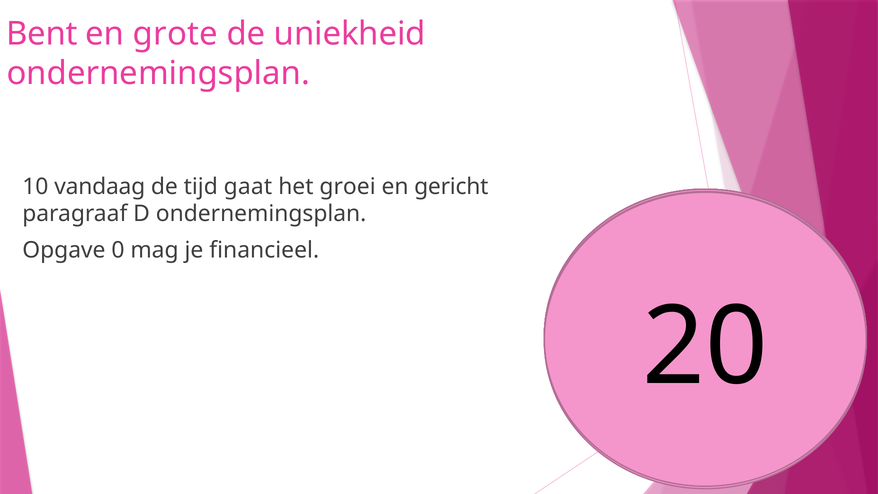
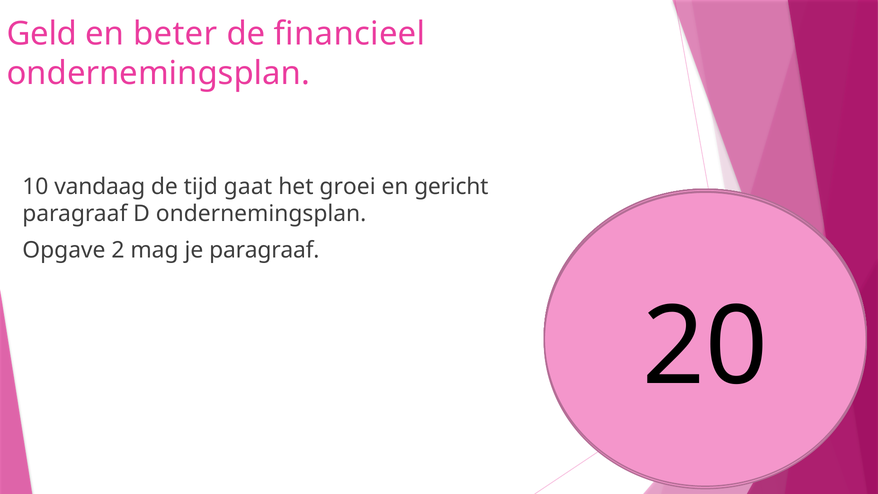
Bent: Bent -> Geld
grote: grote -> beter
uniekheid: uniekheid -> financieel
0: 0 -> 2
je financieel: financieel -> paragraaf
